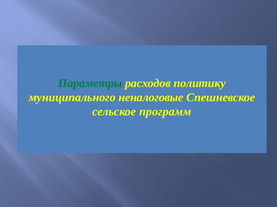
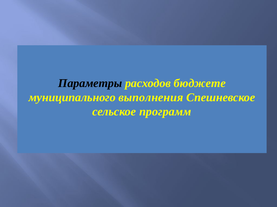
Параметры colour: green -> black
политику: политику -> бюджете
неналоговые: неналоговые -> выполнения
